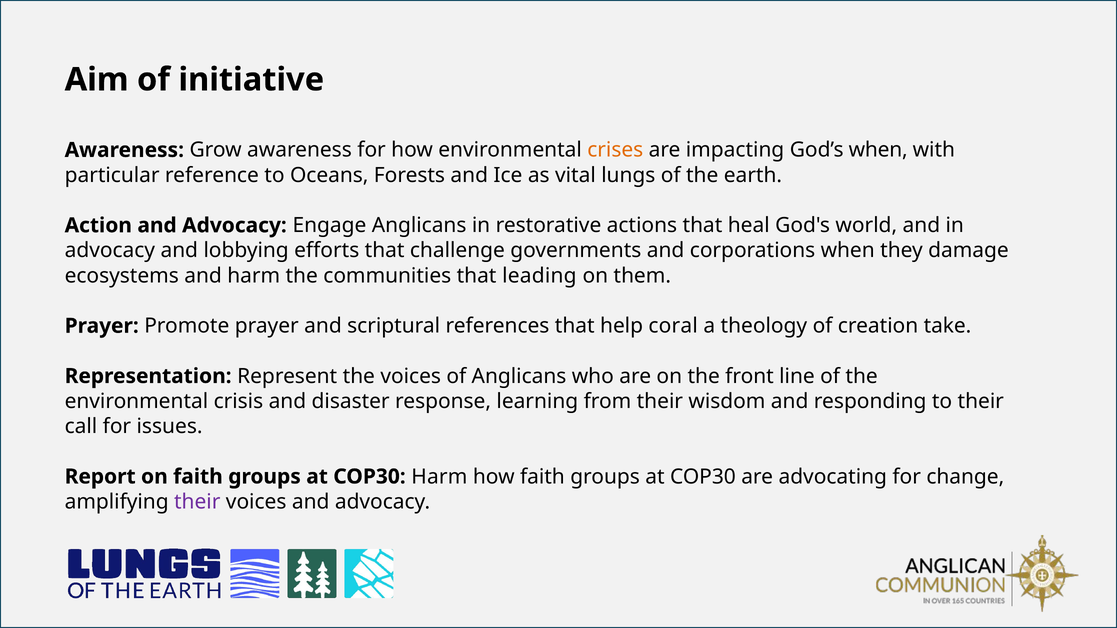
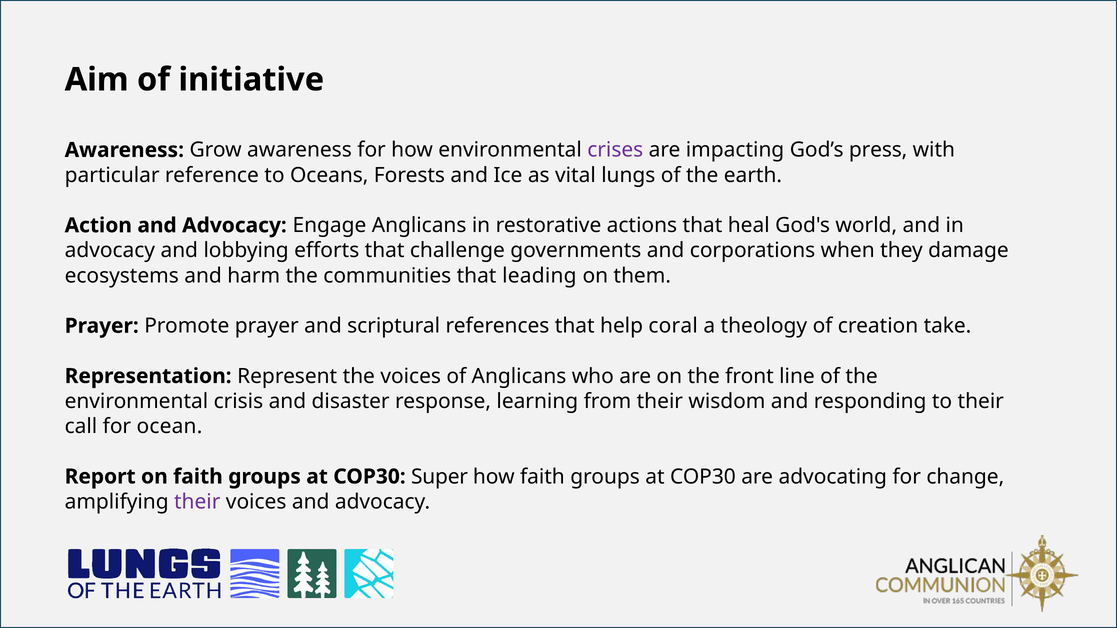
crises colour: orange -> purple
God’s when: when -> press
issues: issues -> ocean
COP30 Harm: Harm -> Super
